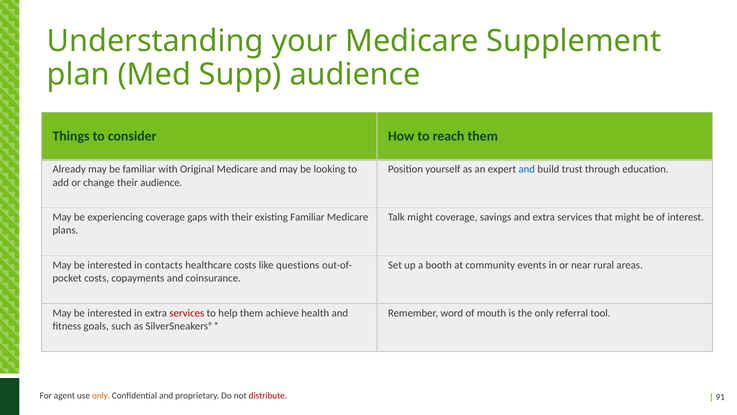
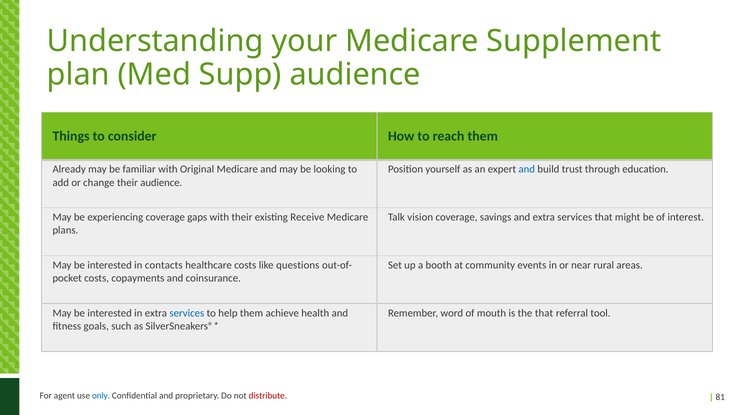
existing Familiar: Familiar -> Receive
Talk might: might -> vision
services at (187, 313) colour: red -> blue
the only: only -> that
only at (101, 395) colour: orange -> blue
91: 91 -> 81
